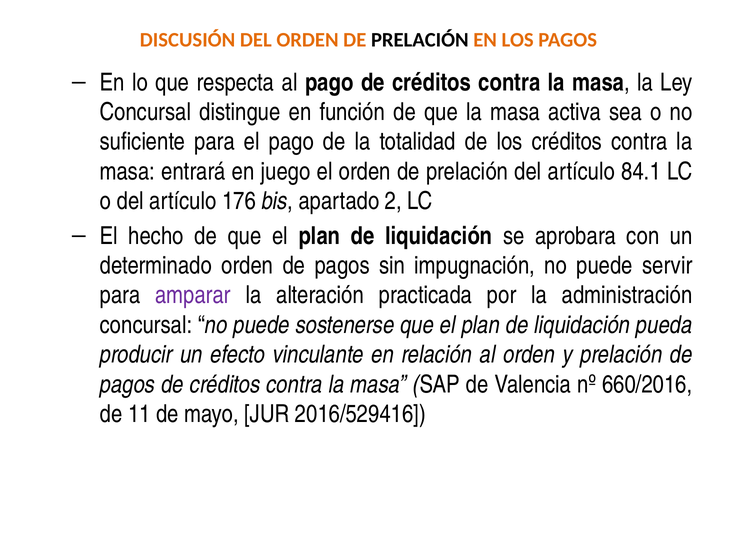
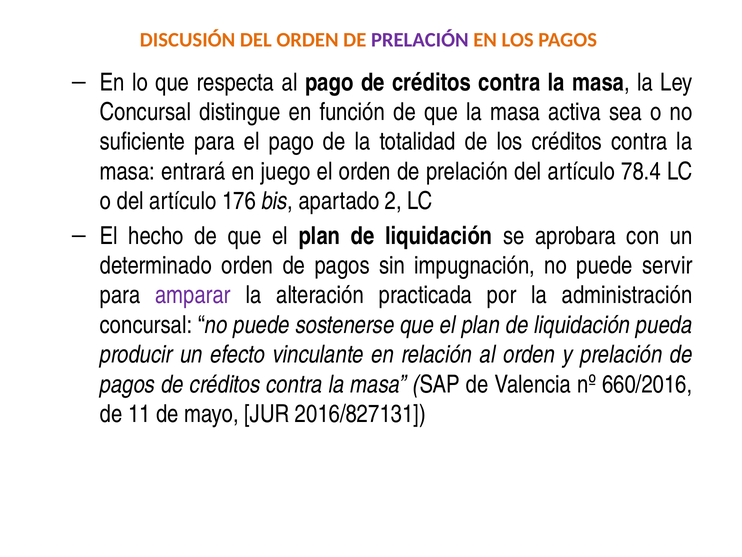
PRELACIÓN at (420, 40) colour: black -> purple
84.1: 84.1 -> 78.4
2016/529416: 2016/529416 -> 2016/827131
